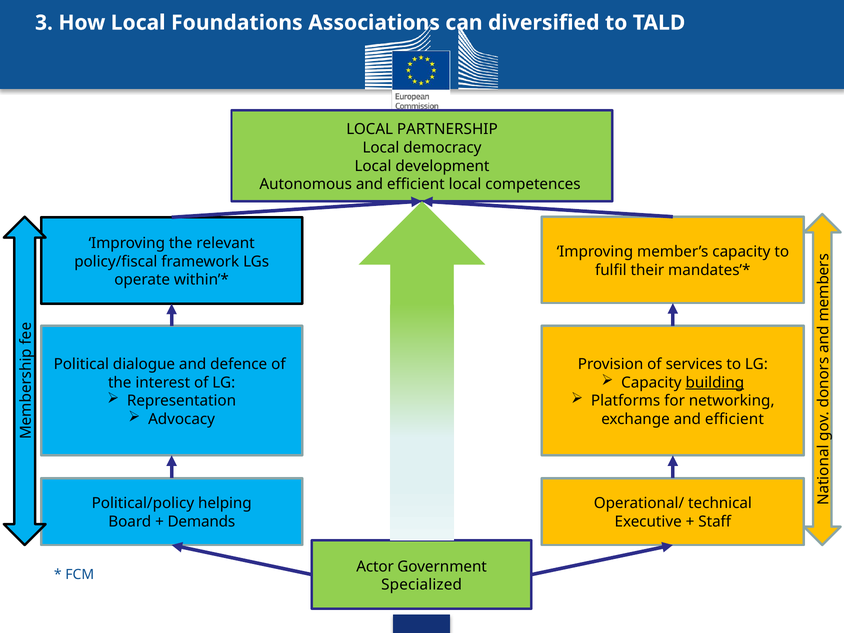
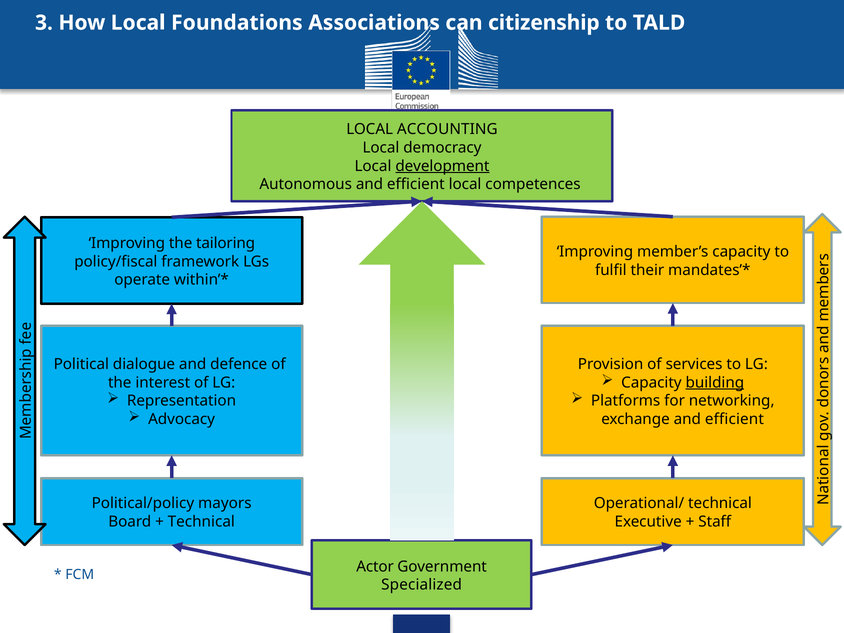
diversified: diversified -> citizenship
PARTNERSHIP: PARTNERSHIP -> ACCOUNTING
development underline: none -> present
relevant: relevant -> tailoring
helping: helping -> mayors
Demands at (201, 522): Demands -> Technical
